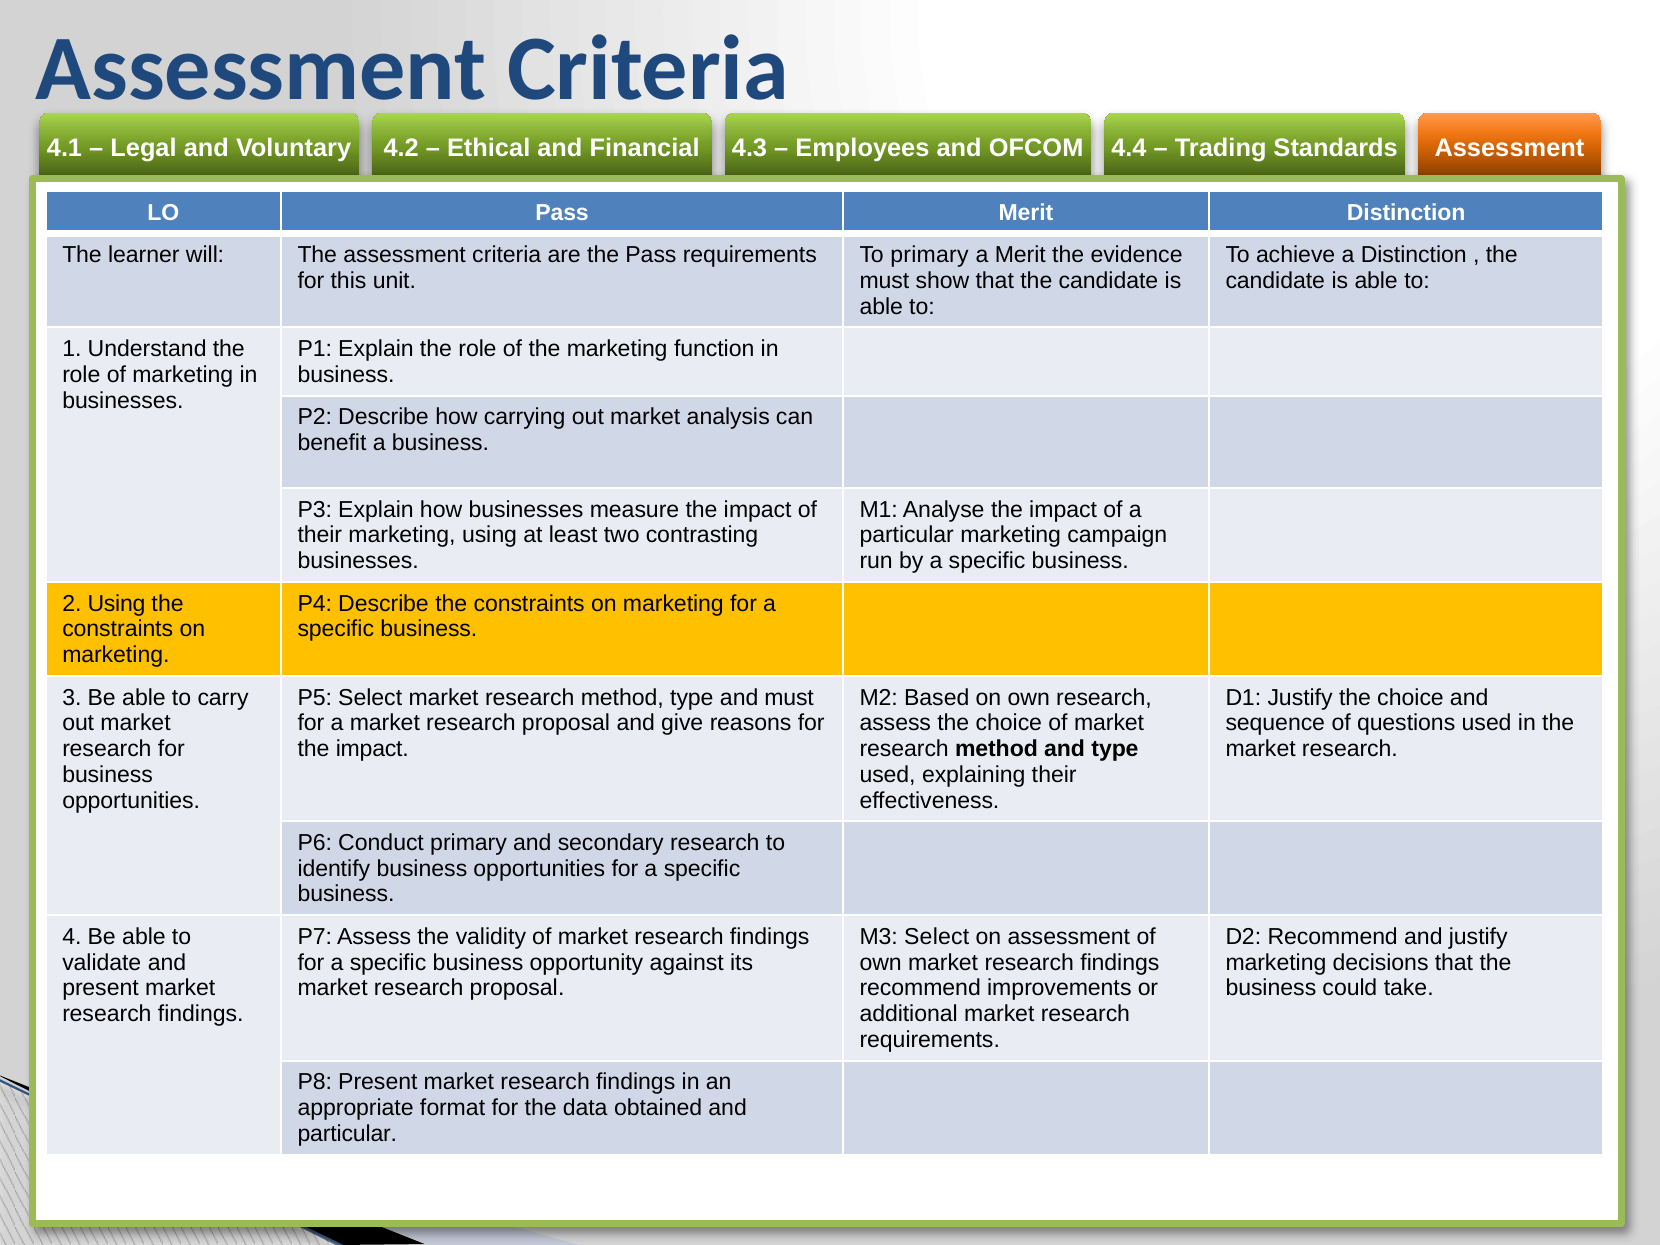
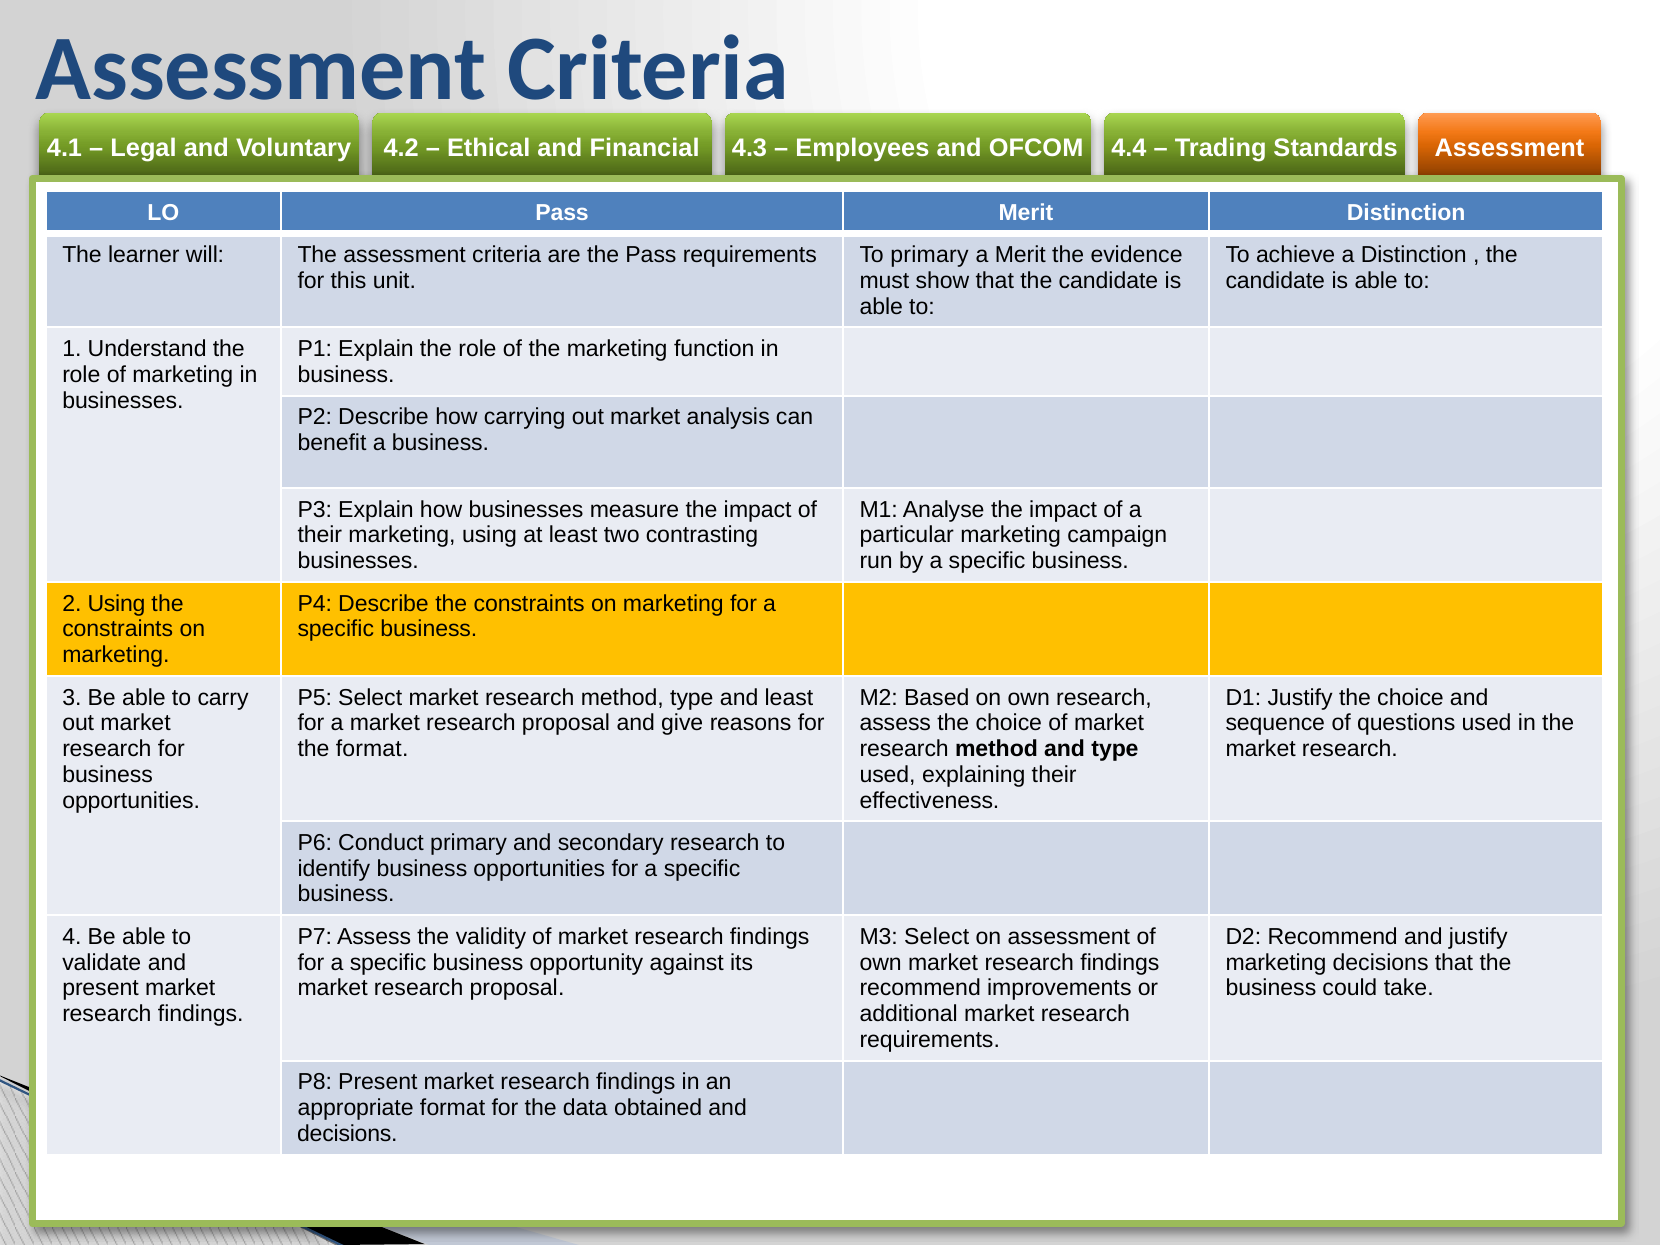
and must: must -> least
impact at (372, 749): impact -> format
particular at (347, 1134): particular -> decisions
